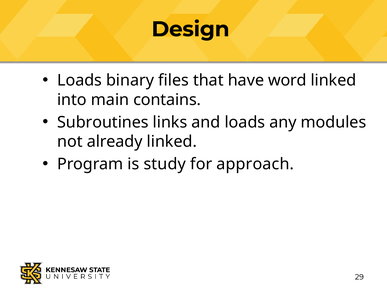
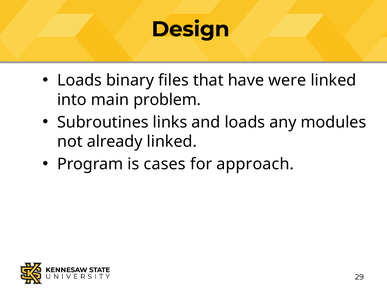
word: word -> were
contains: contains -> problem
study: study -> cases
